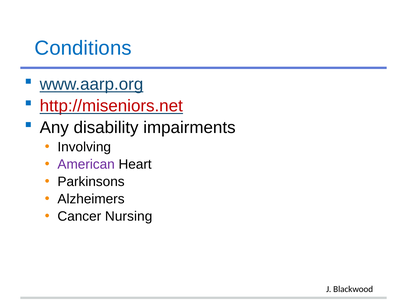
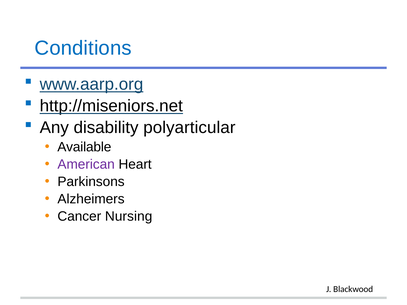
http://miseniors.net colour: red -> black
impairments: impairments -> polyarticular
Involving: Involving -> Available
